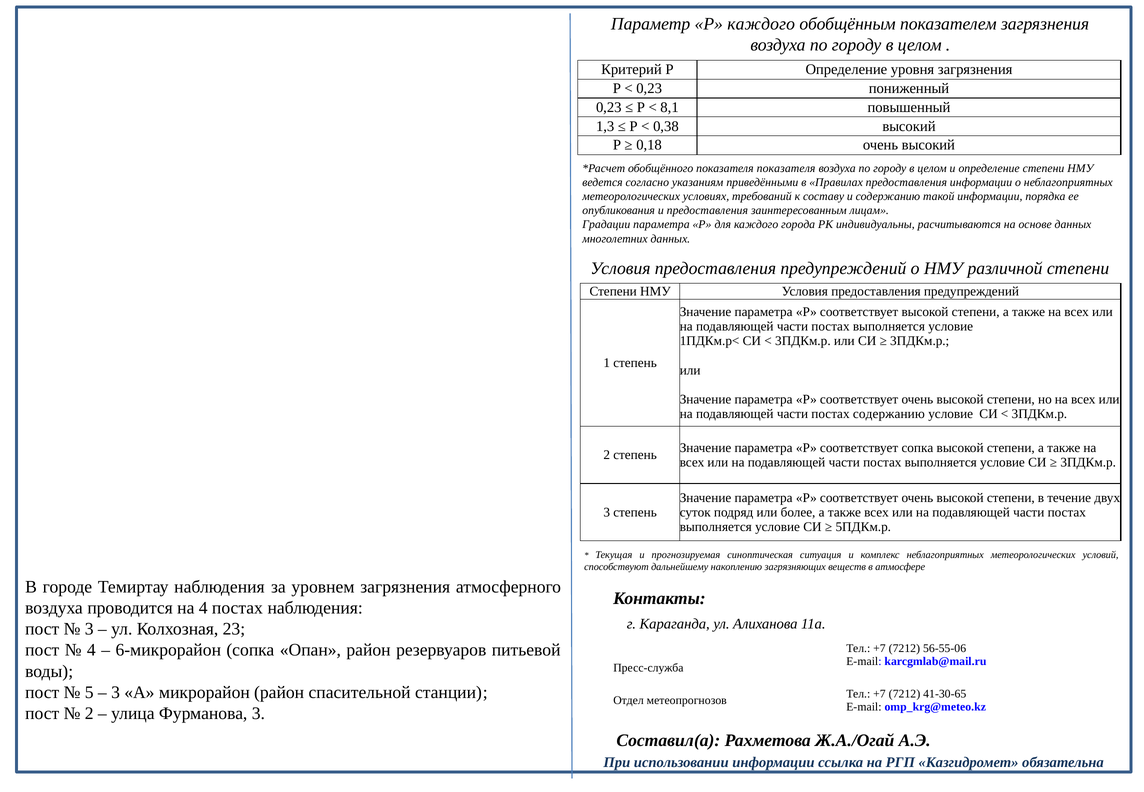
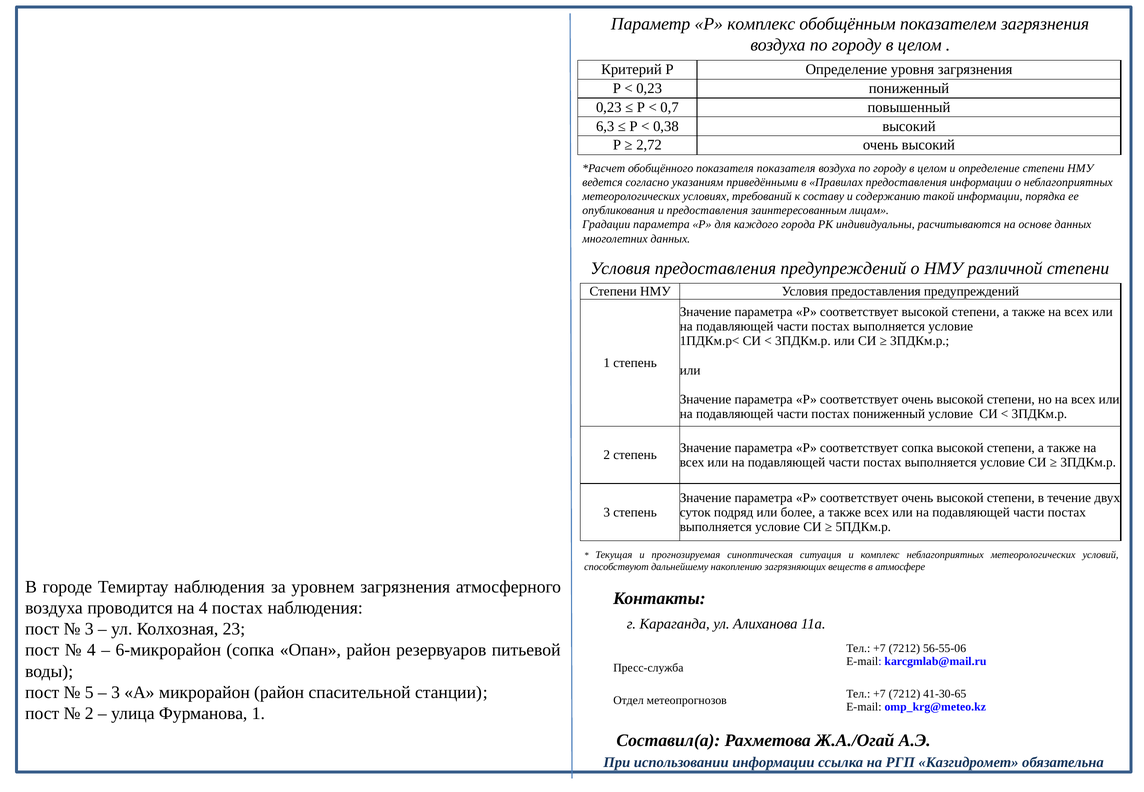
Р каждого: каждого -> комплекс
8,1: 8,1 -> 0,7
1,3: 1,3 -> 6,3
0,18: 0,18 -> 2,72
постах содержанию: содержанию -> пониженный
Фурманова 3: 3 -> 1
